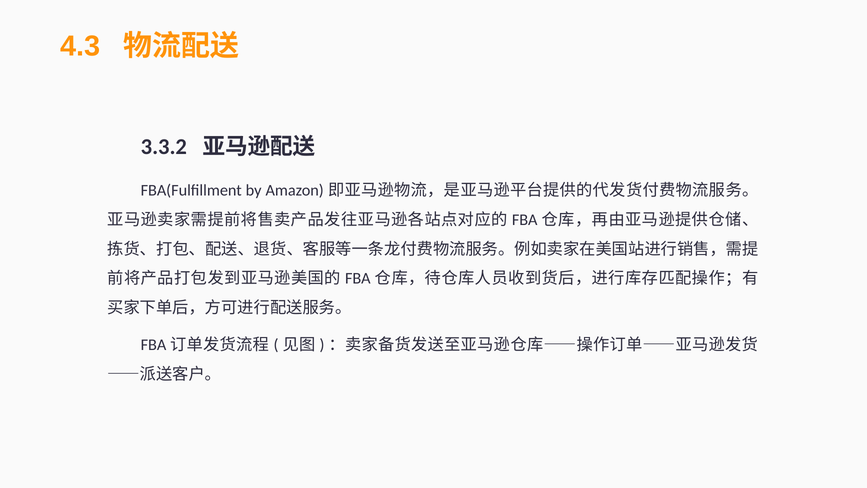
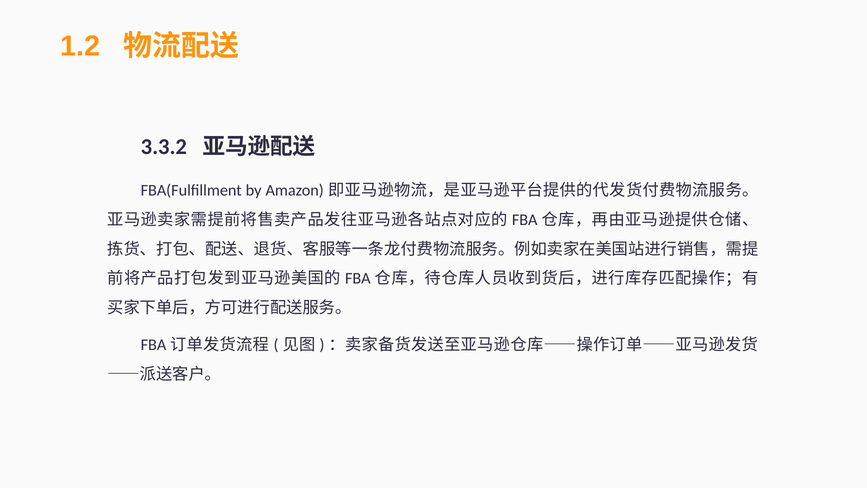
4.3: 4.3 -> 1.2
